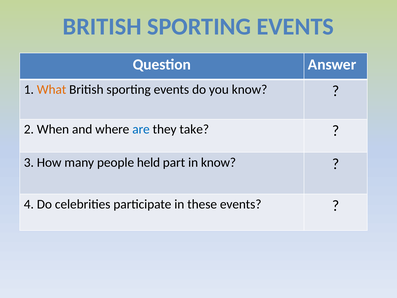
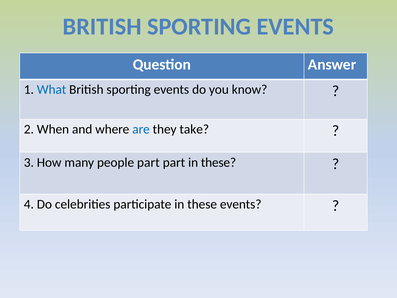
What colour: orange -> blue
people held: held -> part
part in know: know -> these
